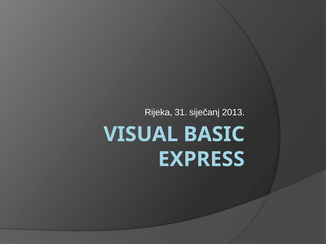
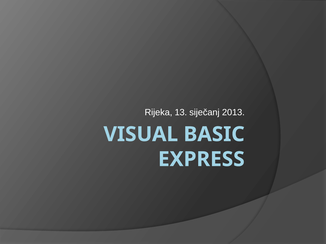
31: 31 -> 13
